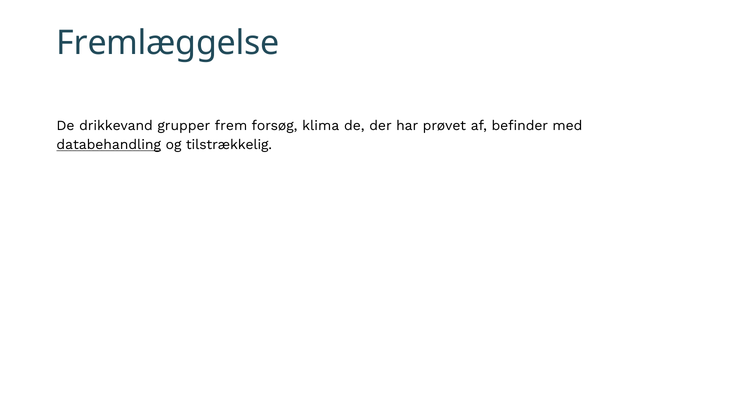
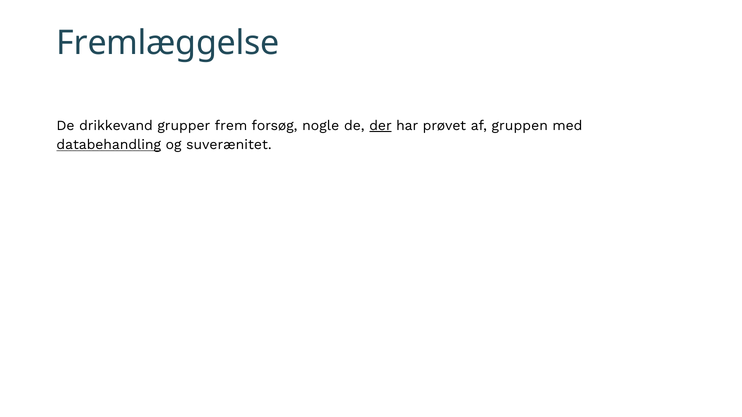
klima: klima -> nogle
der underline: none -> present
befinder: befinder -> gruppen
tilstrækkelig: tilstrækkelig -> suverænitet
